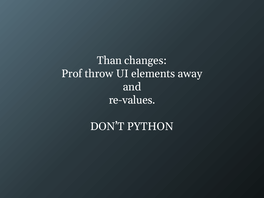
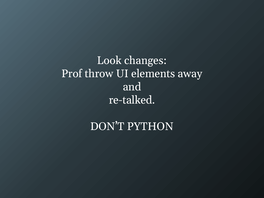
Than: Than -> Look
re-values: re-values -> re-talked
